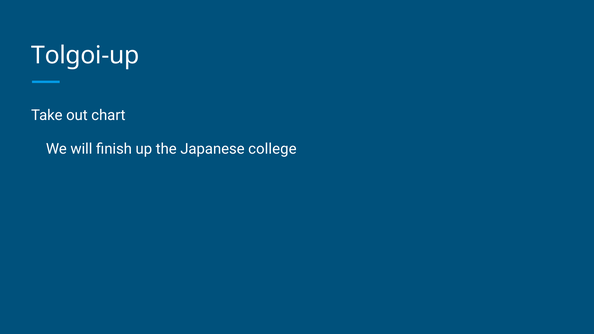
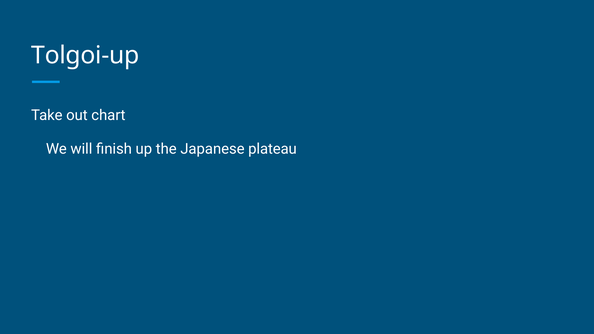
college: college -> plateau
